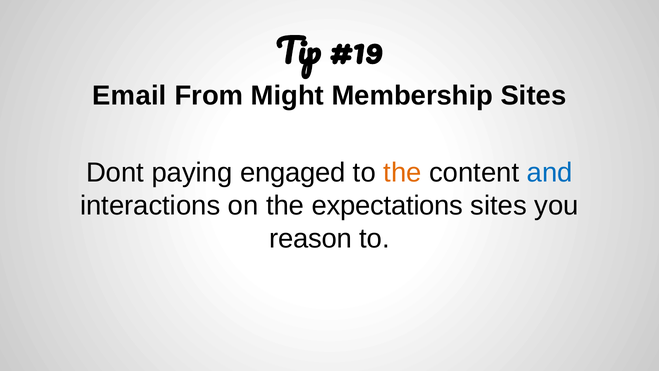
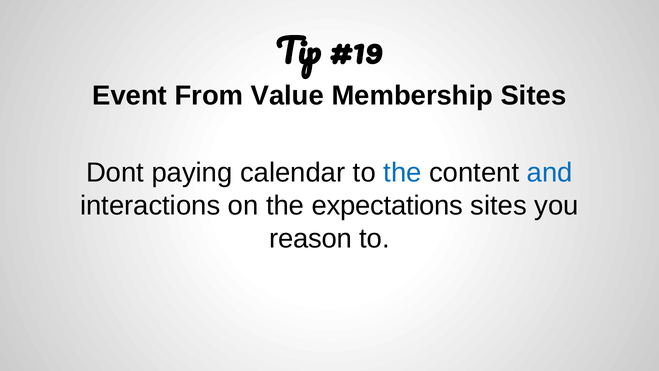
Email: Email -> Event
Might: Might -> Value
engaged: engaged -> calendar
the at (403, 172) colour: orange -> blue
